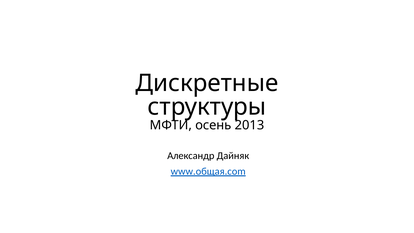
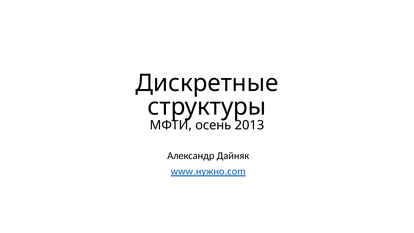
www.общая.com: www.общая.com -> www.нужно.com
